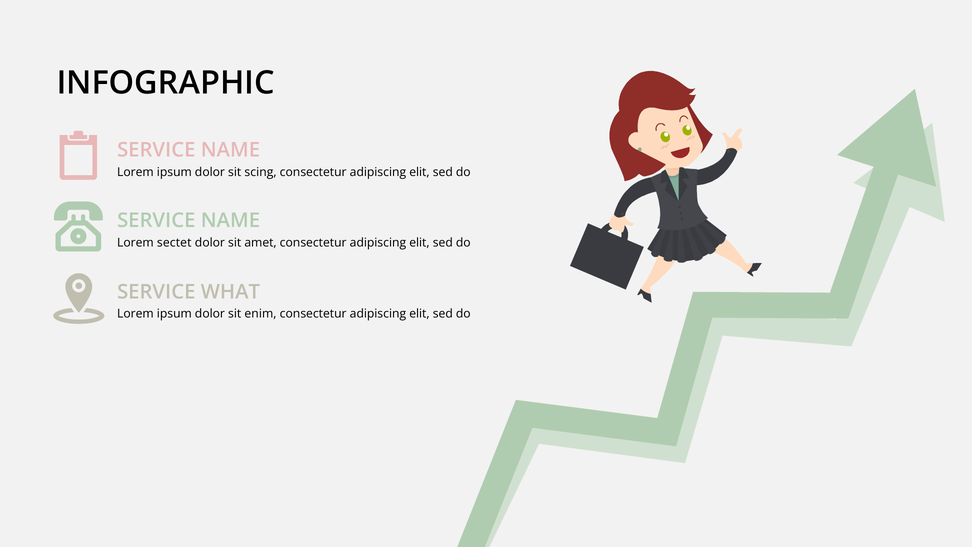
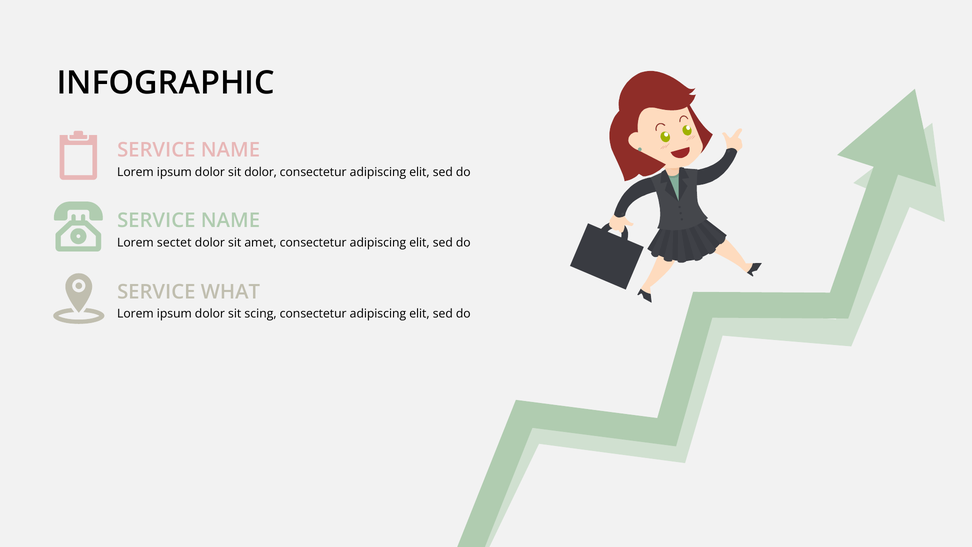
sit scing: scing -> dolor
enim: enim -> scing
